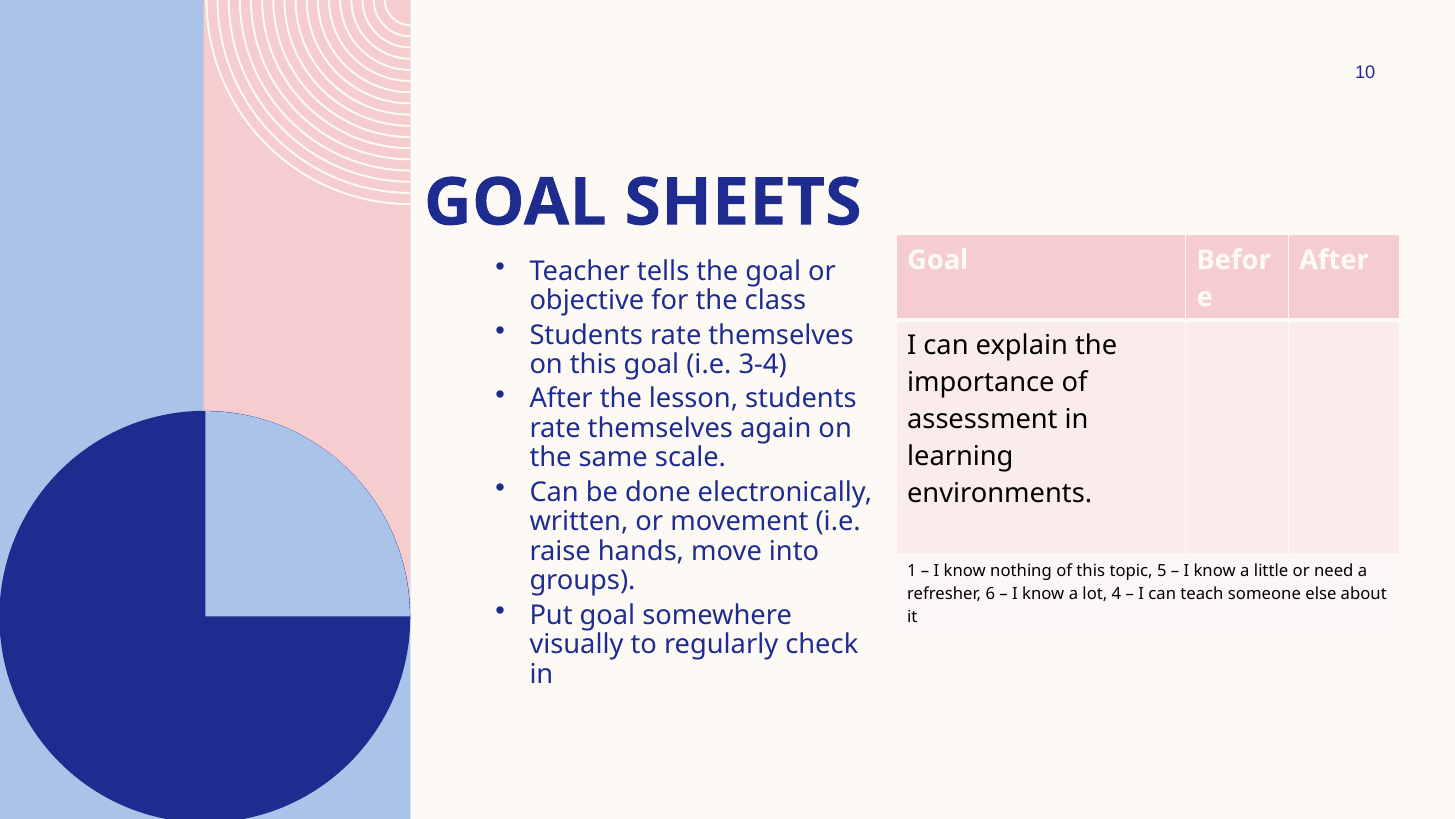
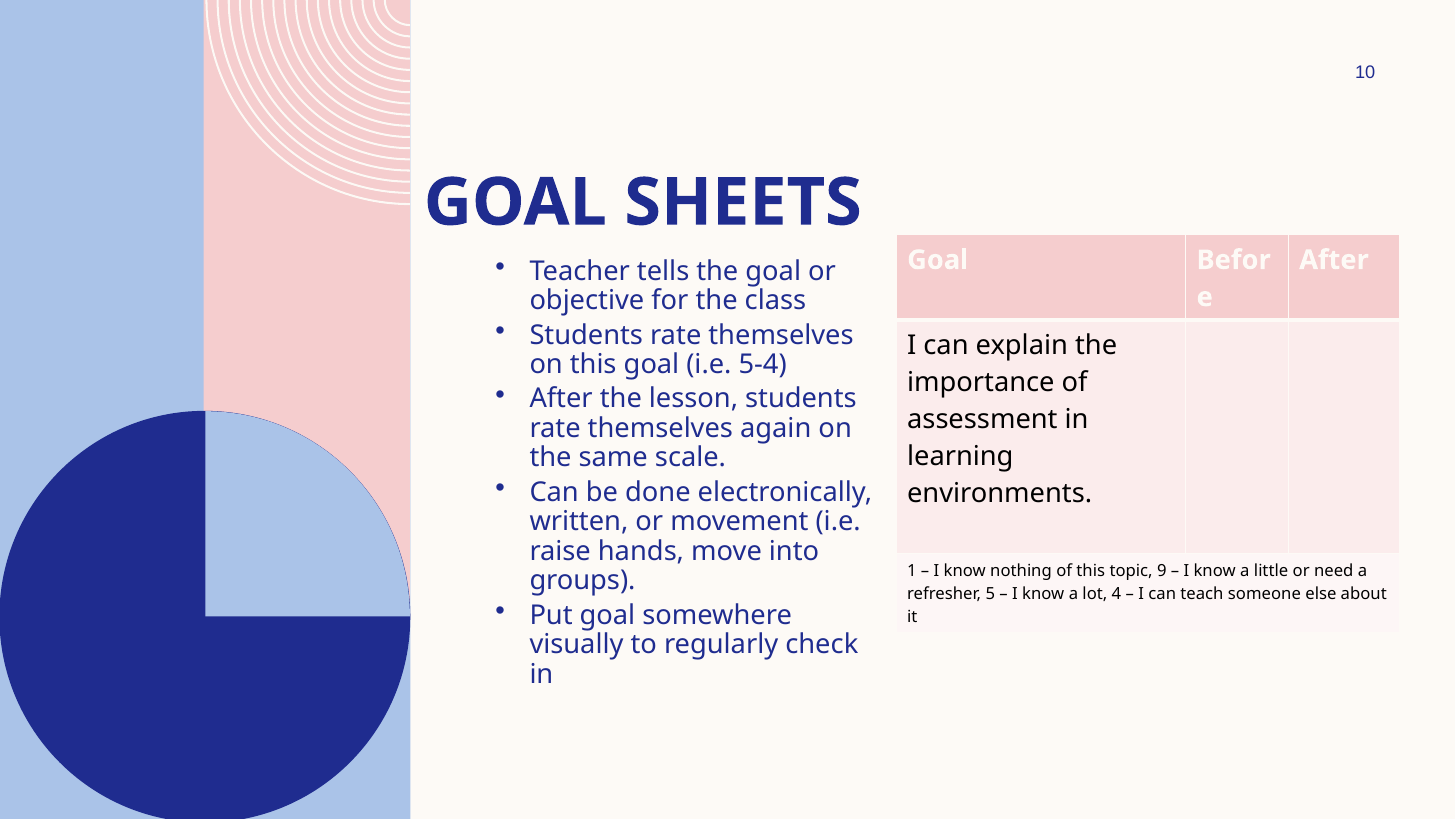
3-4: 3-4 -> 5-4
5: 5 -> 9
6: 6 -> 5
